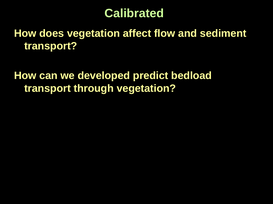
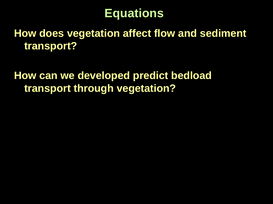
Calibrated: Calibrated -> Equations
